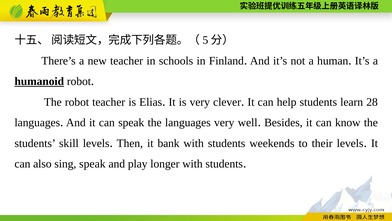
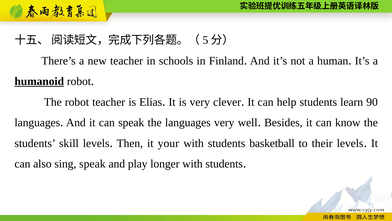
28: 28 -> 90
bank: bank -> your
weekends: weekends -> basketball
